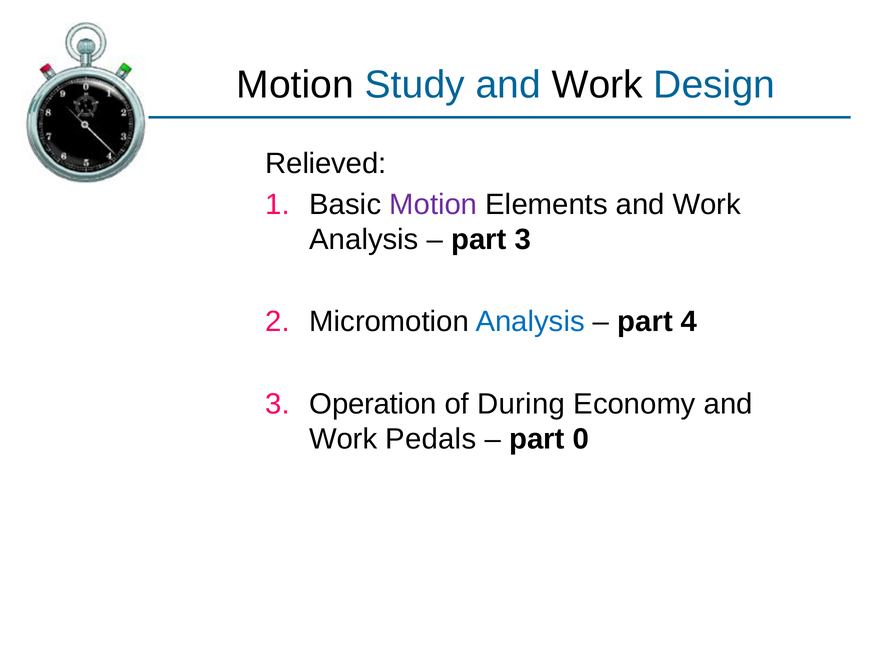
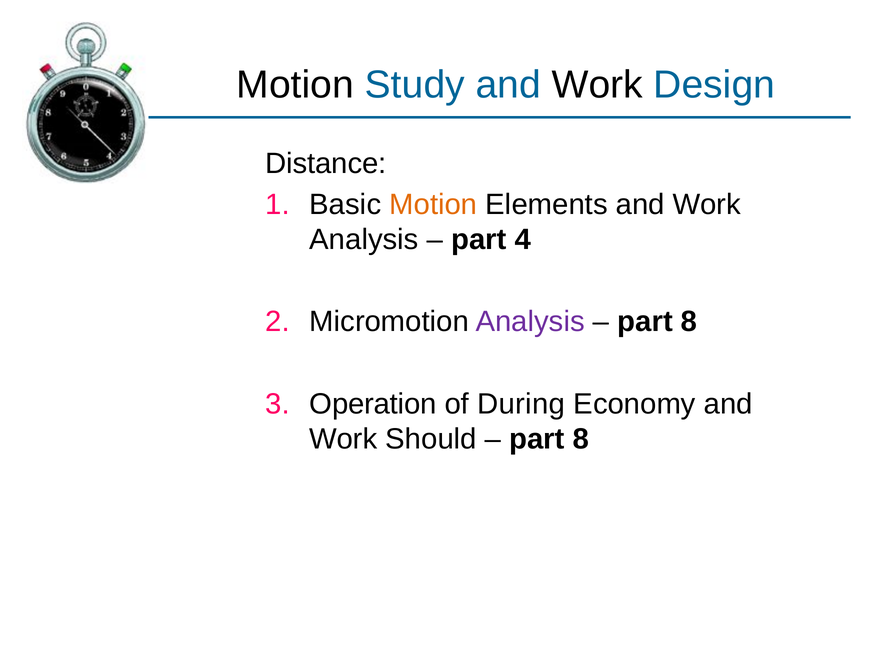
Relieved: Relieved -> Distance
Motion at (433, 204) colour: purple -> orange
part 3: 3 -> 4
Analysis at (530, 322) colour: blue -> purple
4 at (689, 322): 4 -> 8
Pedals: Pedals -> Should
0 at (581, 439): 0 -> 8
